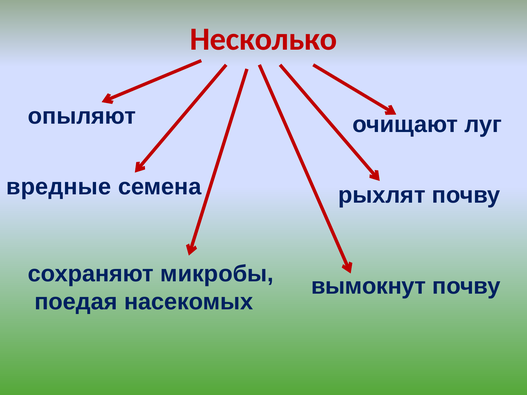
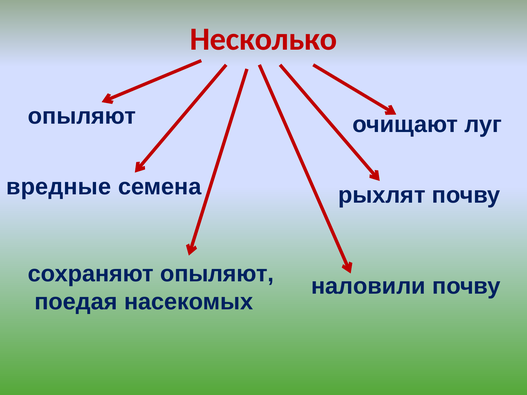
сохраняют микробы: микробы -> опыляют
вымокнут: вымокнут -> наловили
